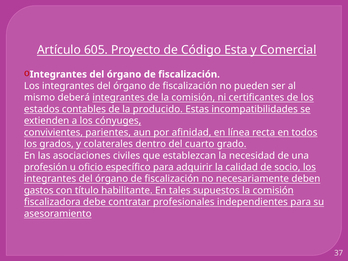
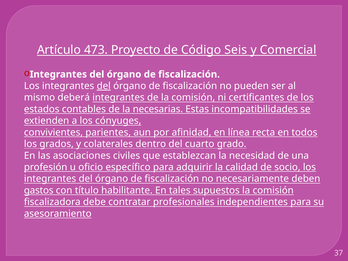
605: 605 -> 473
Esta: Esta -> Seis
del at (104, 86) underline: none -> present
producido: producido -> necesarias
